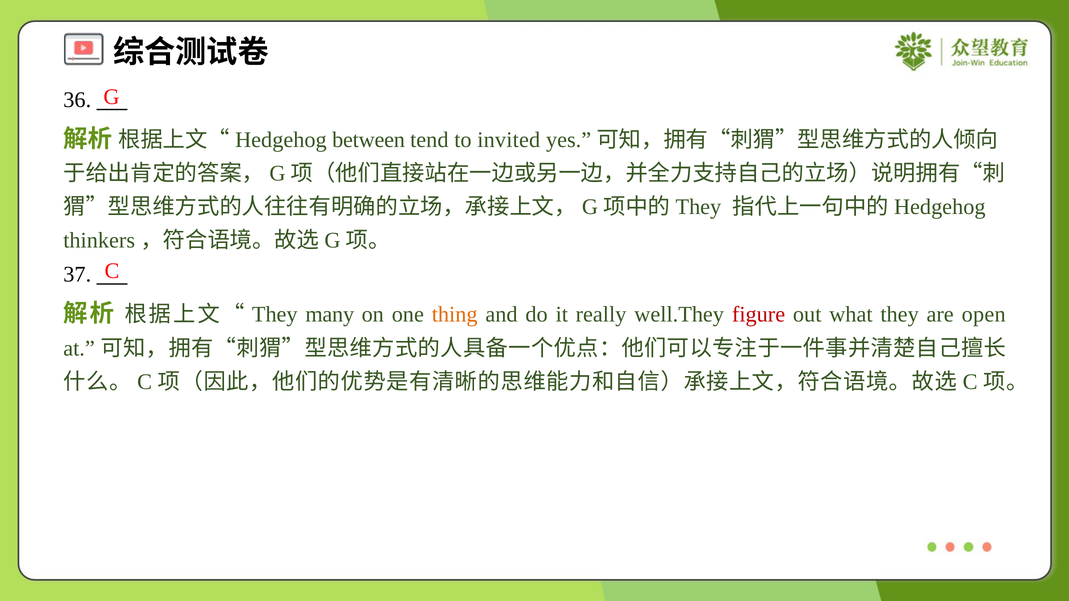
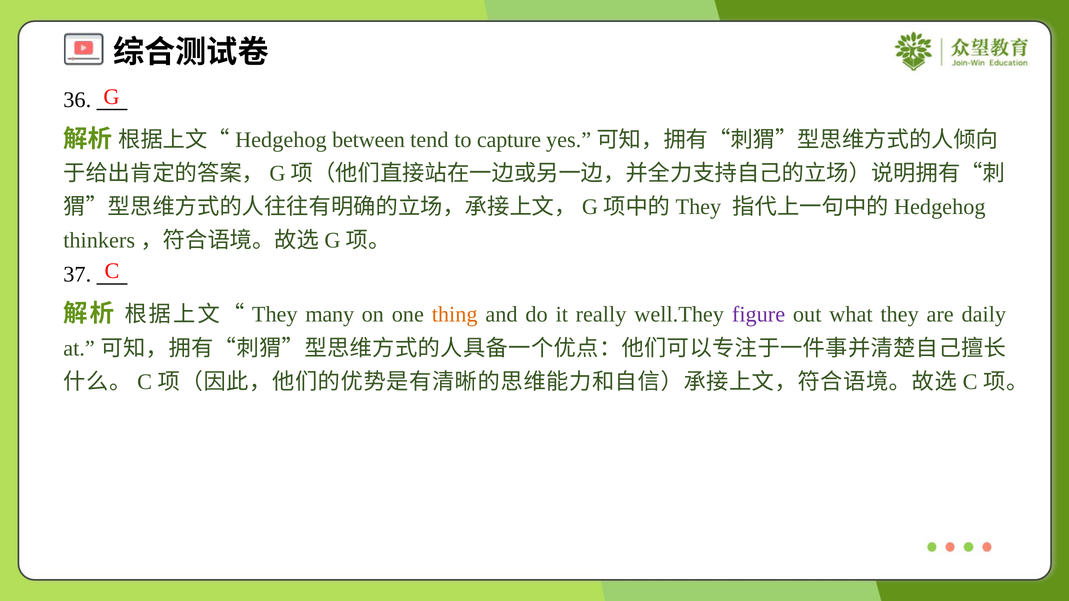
invited: invited -> capture
figure colour: red -> purple
open: open -> daily
